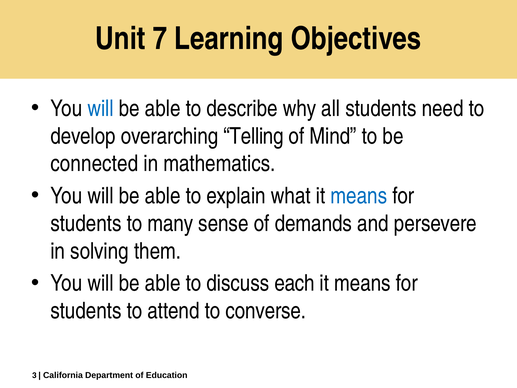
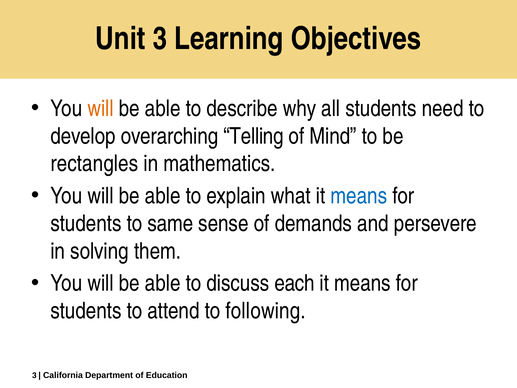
Unit 7: 7 -> 3
will at (100, 108) colour: blue -> orange
connected: connected -> rectangles
many: many -> same
converse: converse -> following
